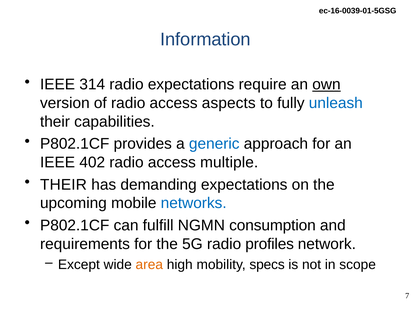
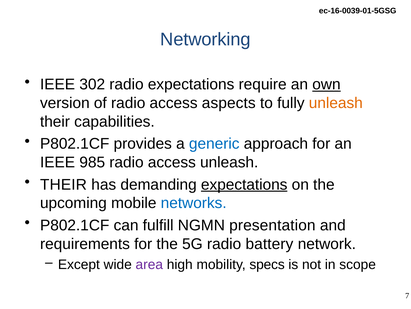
Information: Information -> Networking
314: 314 -> 302
unleash at (336, 103) colour: blue -> orange
402: 402 -> 985
access multiple: multiple -> unleash
expectations at (244, 184) underline: none -> present
consumption: consumption -> presentation
profiles: profiles -> battery
area colour: orange -> purple
